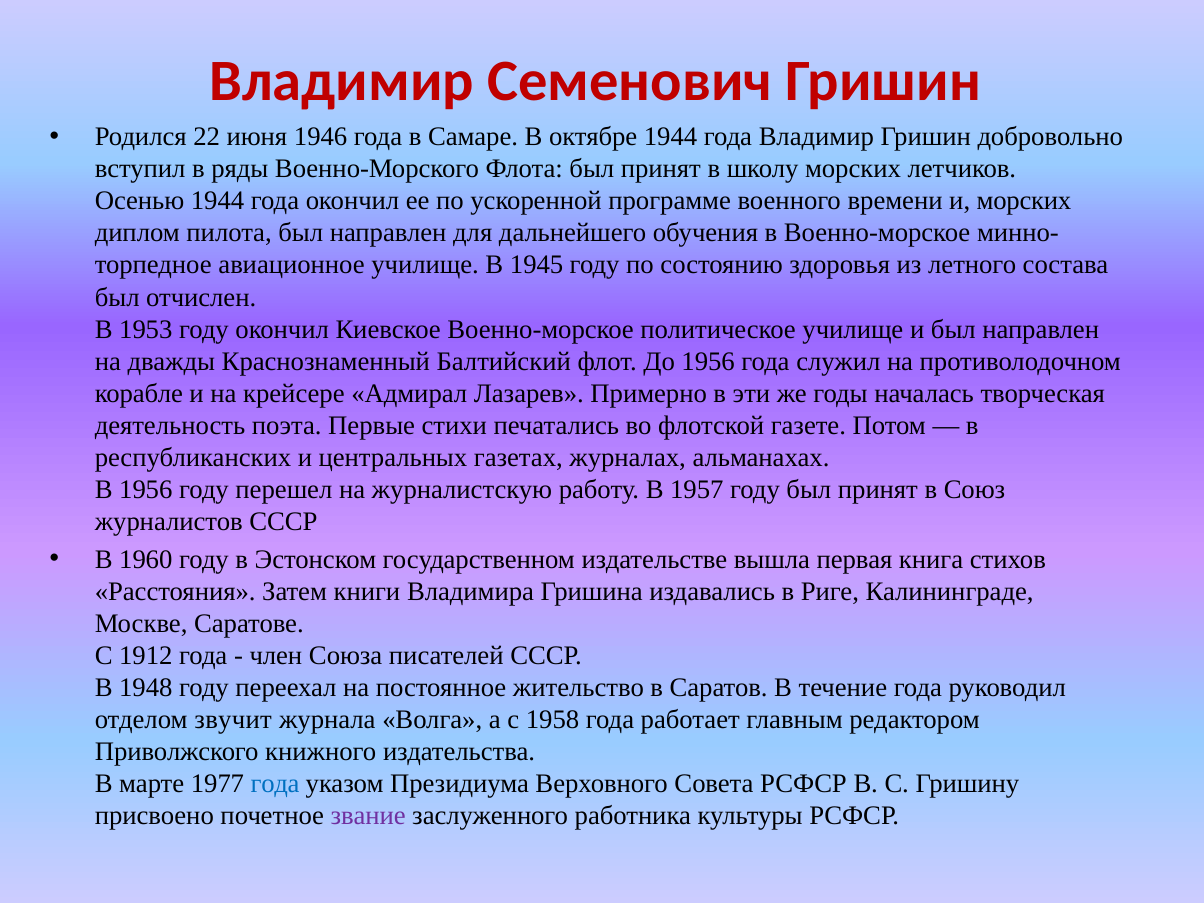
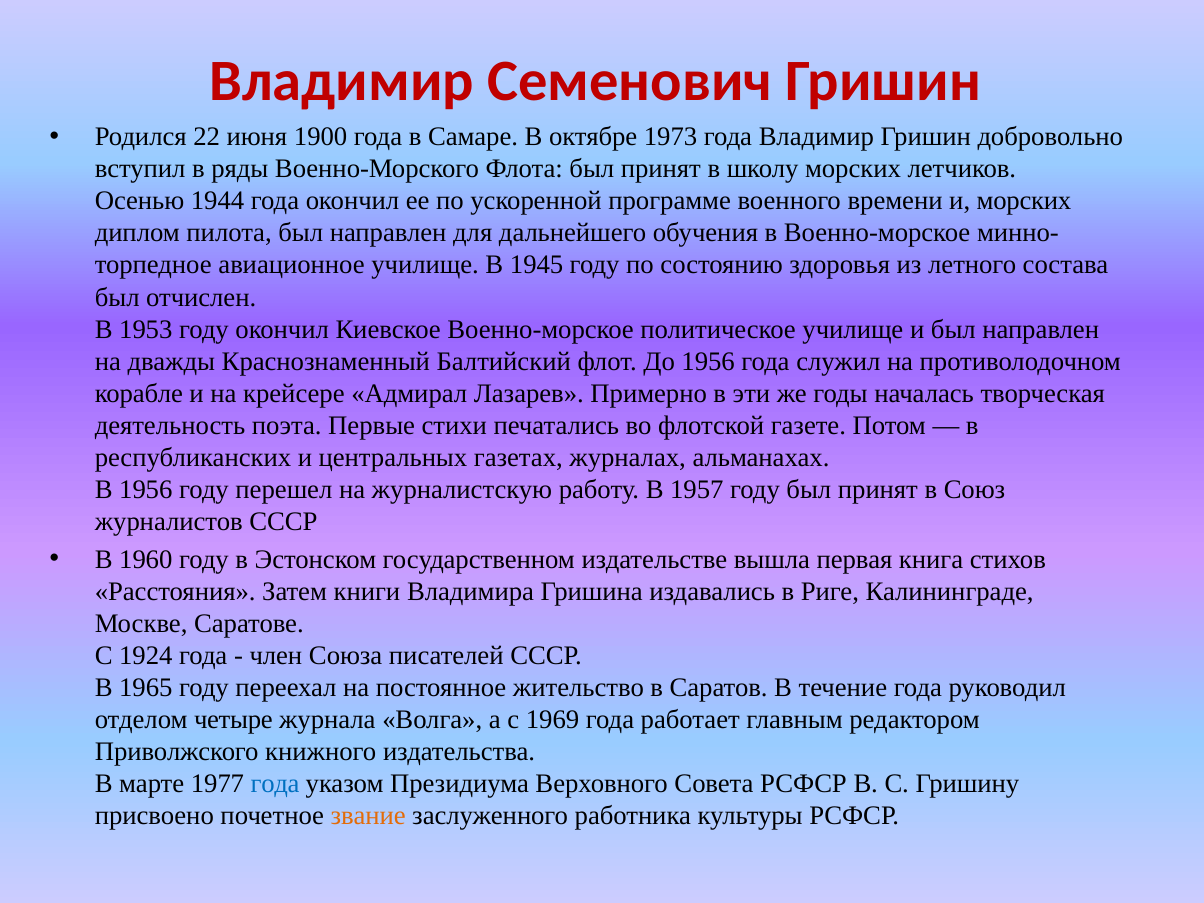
1946: 1946 -> 1900
октябре 1944: 1944 -> 1973
1912: 1912 -> 1924
1948: 1948 -> 1965
звучит: звучит -> четыре
1958: 1958 -> 1969
звание colour: purple -> orange
